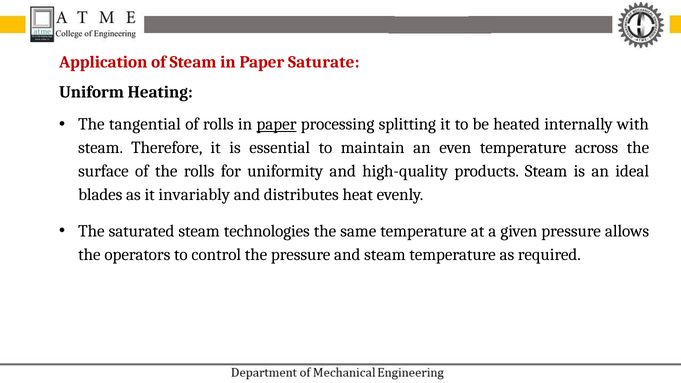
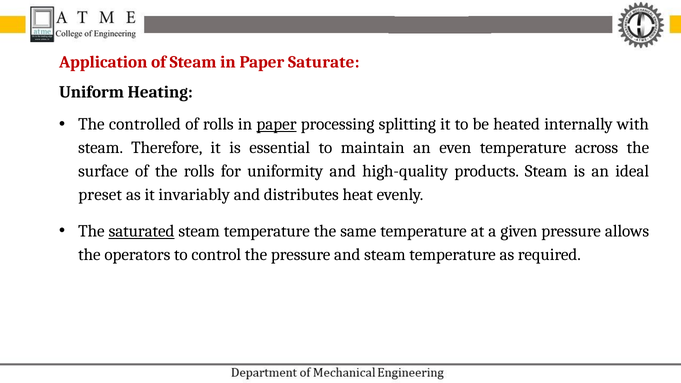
tangential: tangential -> controlled
blades: blades -> preset
saturated underline: none -> present
technologies at (267, 231): technologies -> temperature
